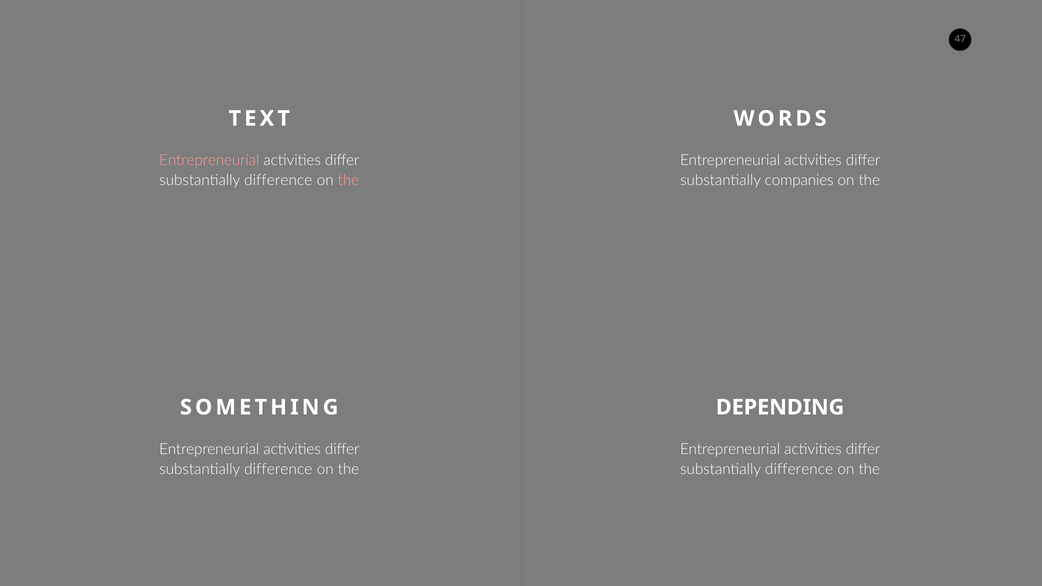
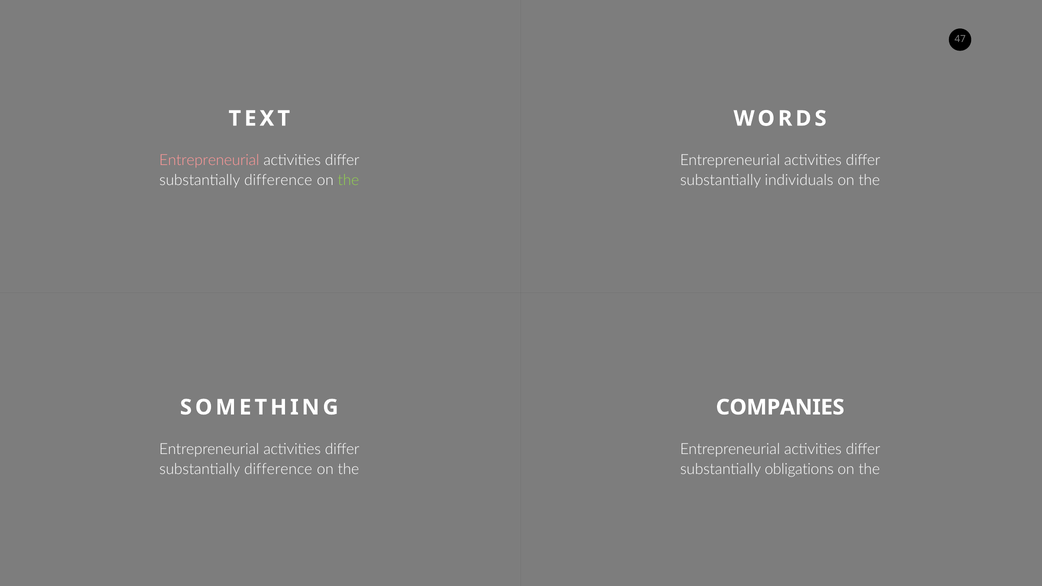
the at (348, 180) colour: pink -> light green
companies: companies -> individuals
DEPENDING: DEPENDING -> COMPANIES
difference at (799, 469): difference -> obligations
